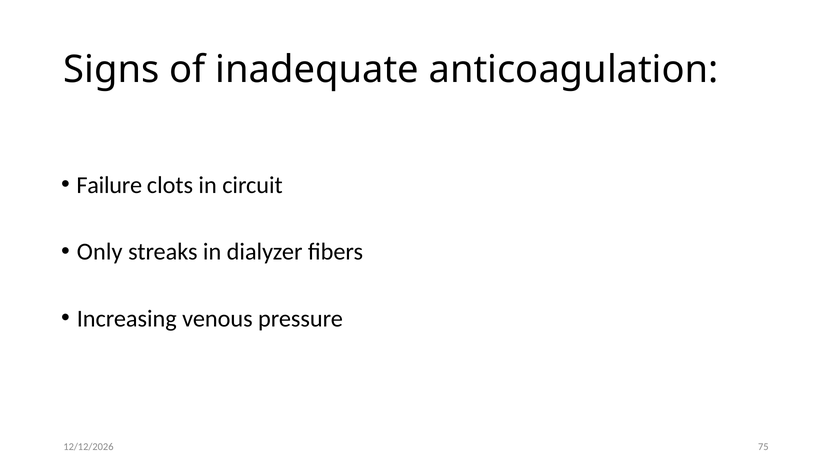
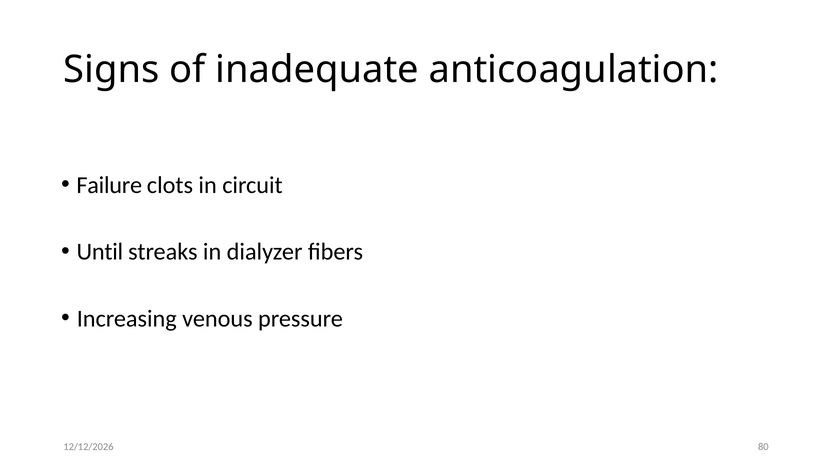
Only: Only -> Until
75: 75 -> 80
